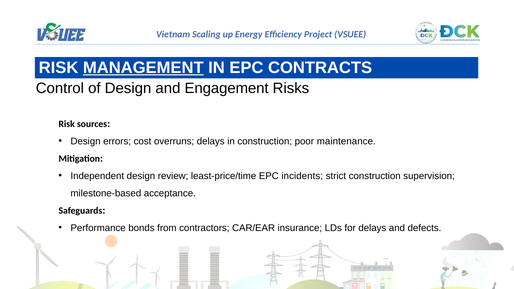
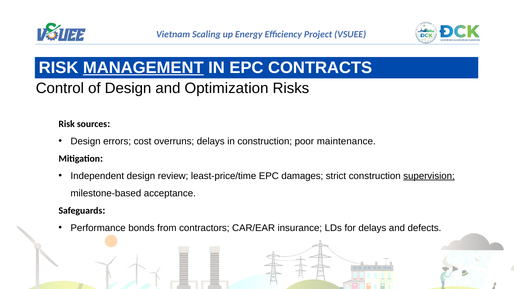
Engagement: Engagement -> Optimization
incidents: incidents -> damages
supervision underline: none -> present
